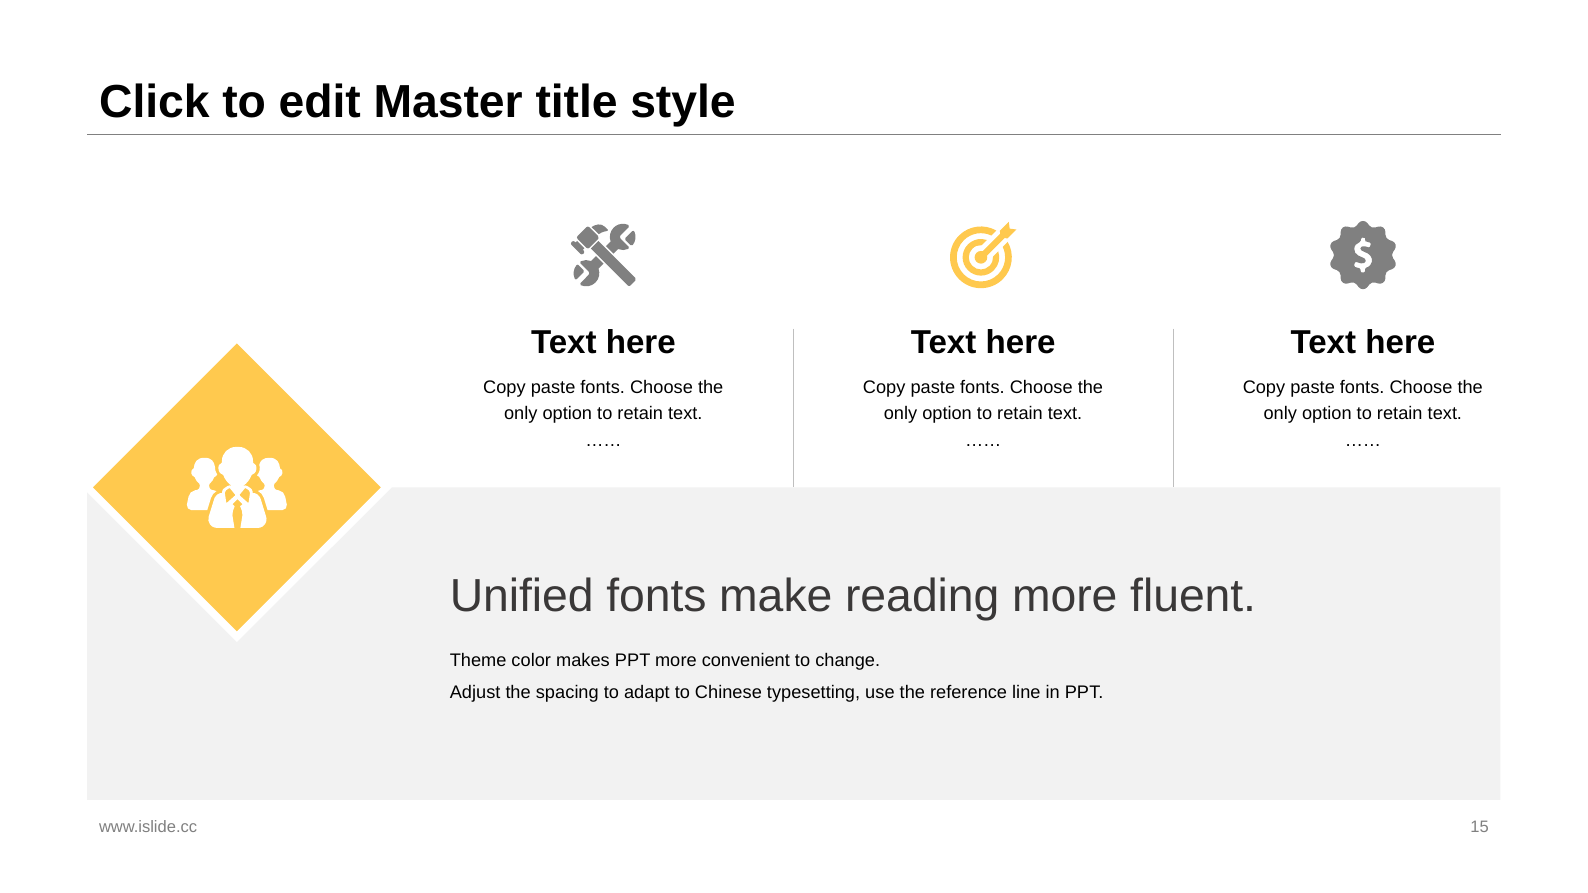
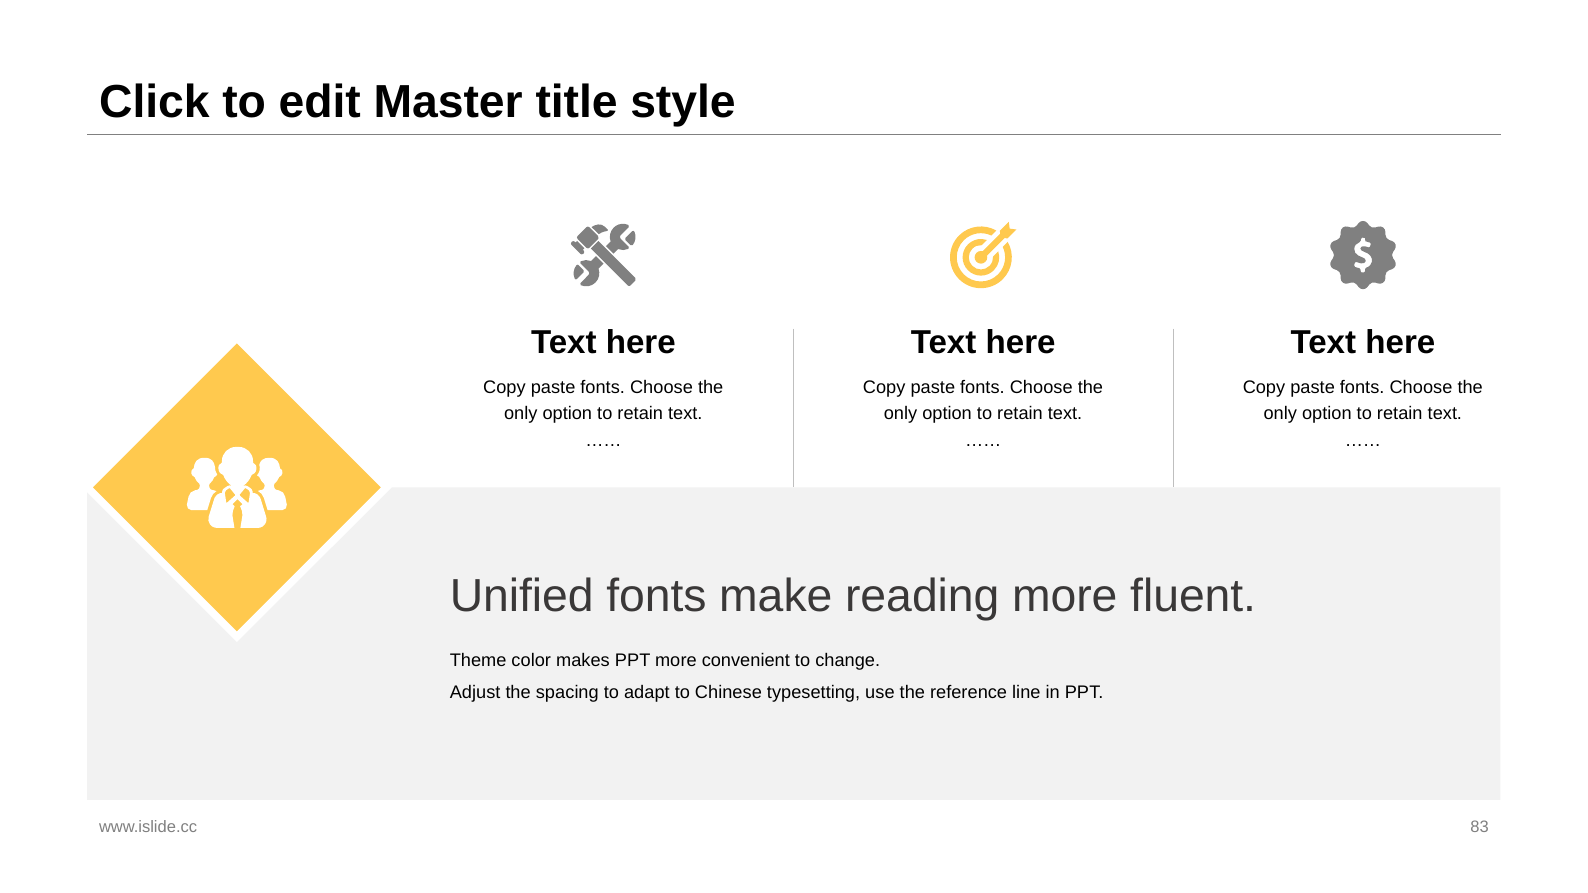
15: 15 -> 83
